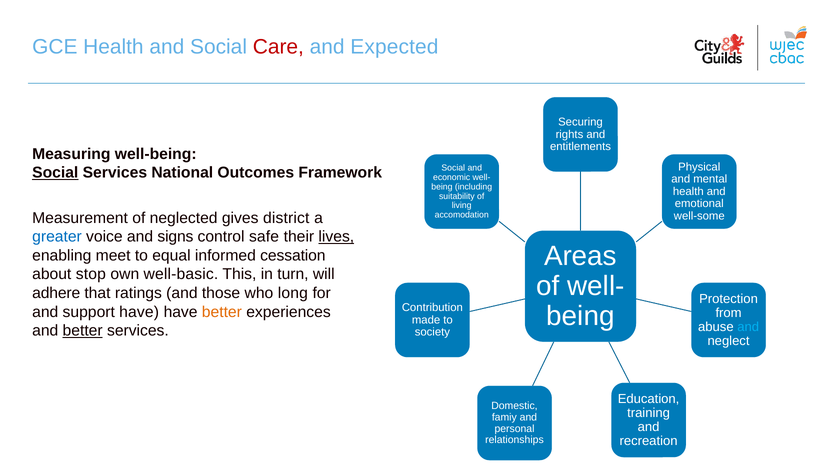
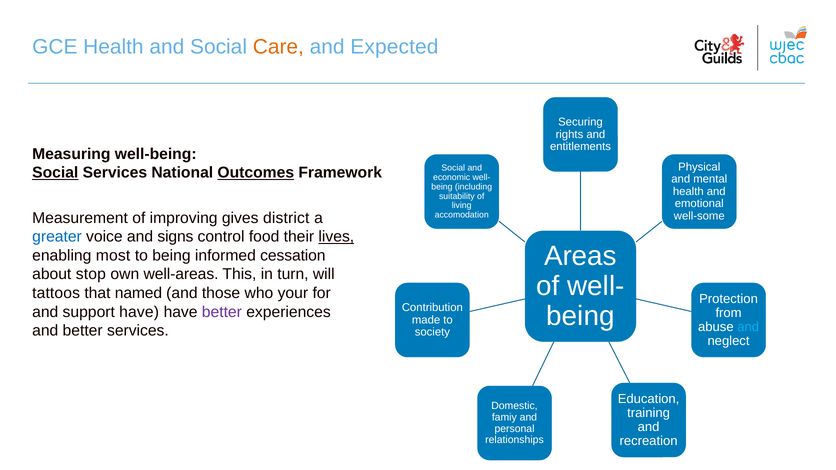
Care colour: red -> orange
Outcomes underline: none -> present
neglected: neglected -> improving
safe: safe -> food
meet: meet -> most
to equal: equal -> being
well-basic: well-basic -> well-areas
adhere: adhere -> tattoos
ratings: ratings -> named
long: long -> your
better at (222, 312) colour: orange -> purple
better at (83, 331) underline: present -> none
